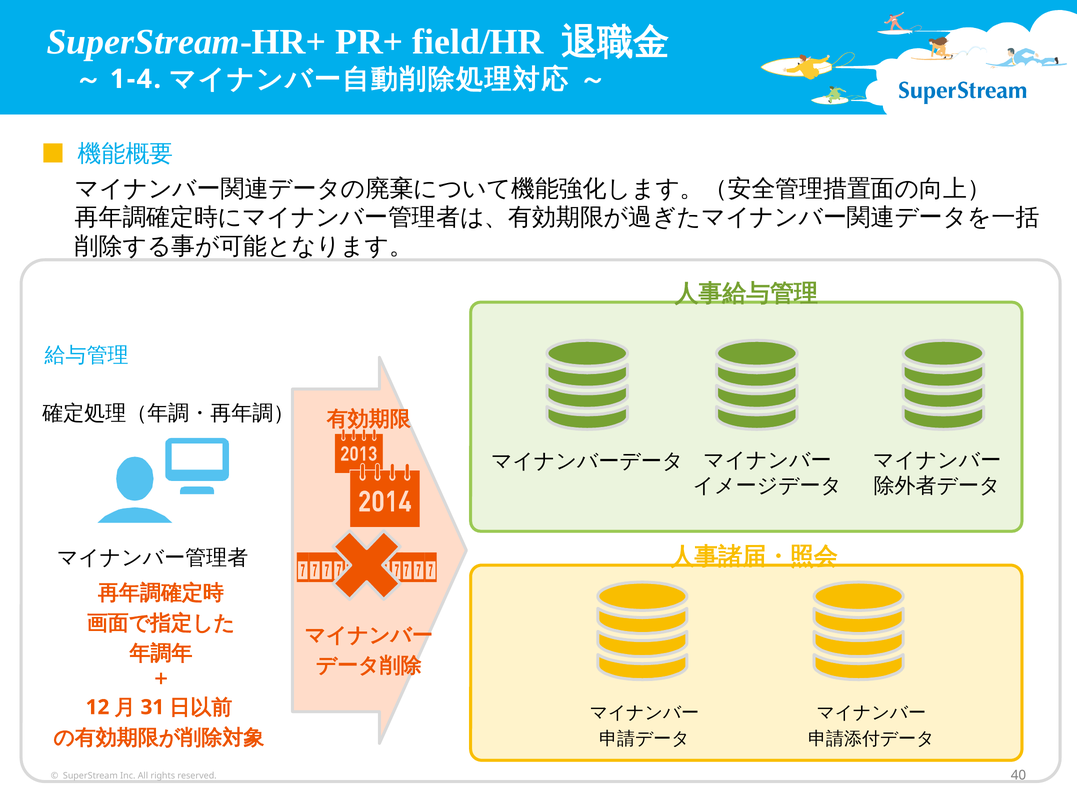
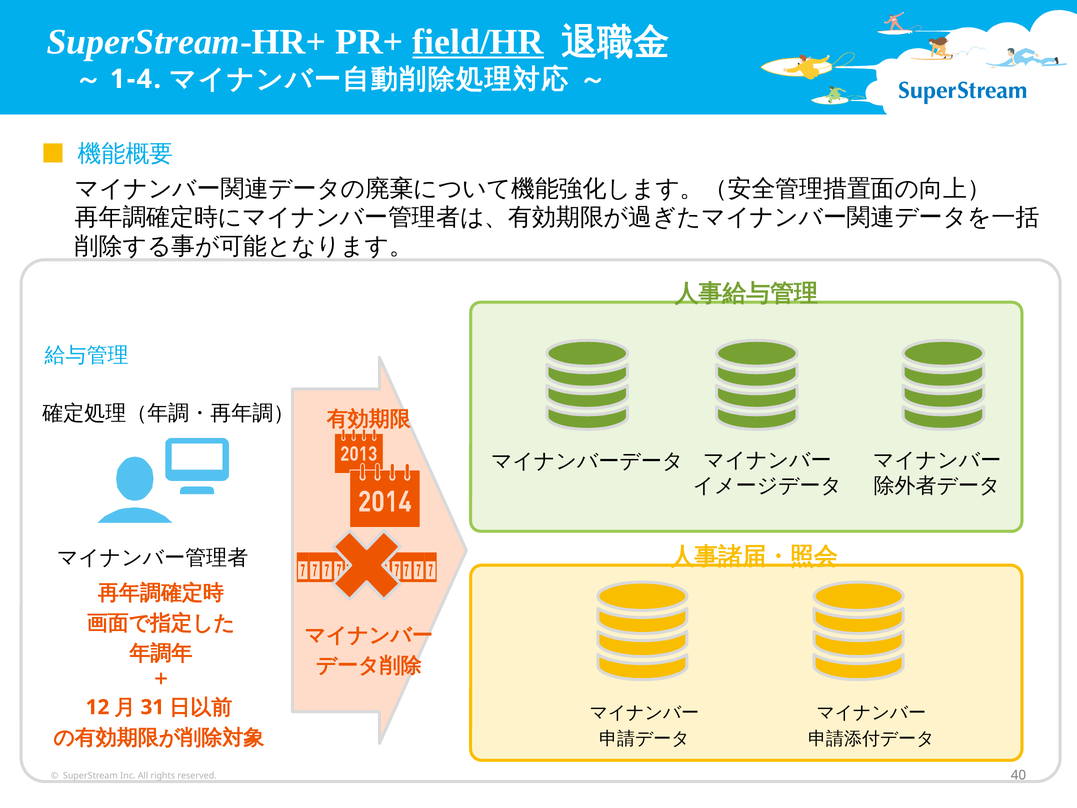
field/HR underline: none -> present
